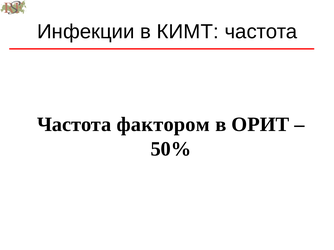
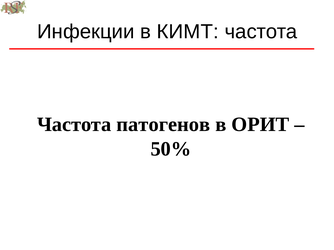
фактором: фактором -> патогенов
